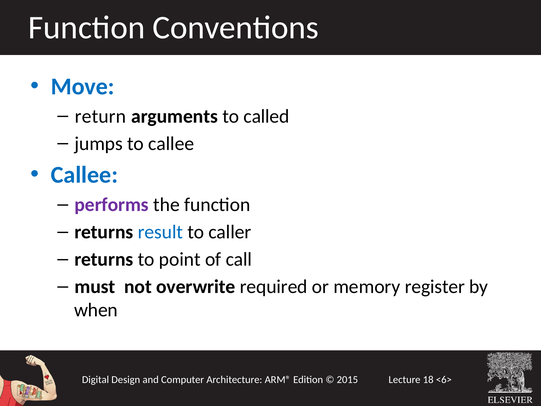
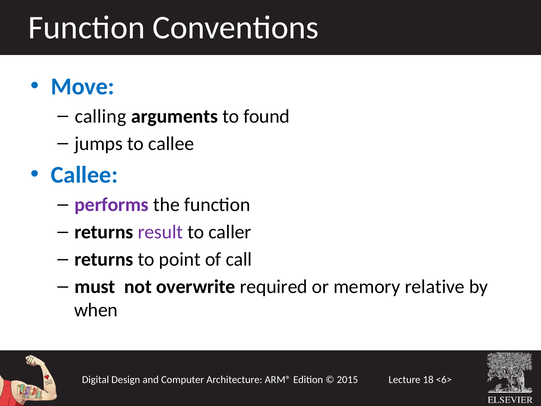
return: return -> calling
called: called -> found
result colour: blue -> purple
register: register -> relative
